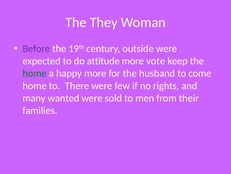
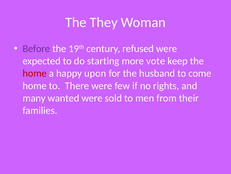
outside: outside -> refused
attitude: attitude -> starting
home at (35, 73) colour: green -> red
happy more: more -> upon
